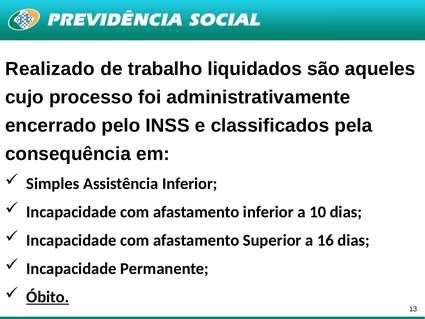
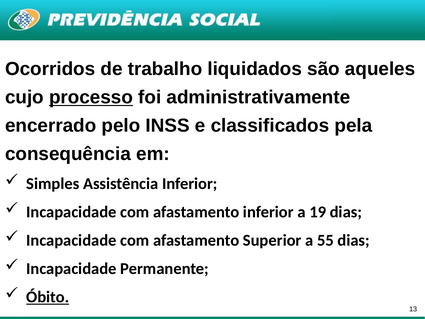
Realizado: Realizado -> Ocorridos
processo underline: none -> present
10: 10 -> 19
16: 16 -> 55
